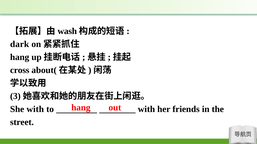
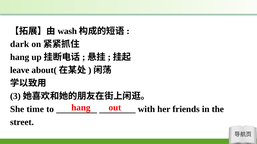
cross: cross -> leave
She with: with -> time
